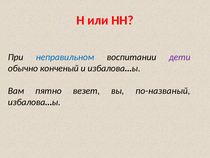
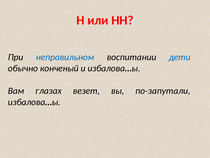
дети colour: purple -> blue
пятно: пятно -> глазах
по-названый: по-названый -> по-запутали
